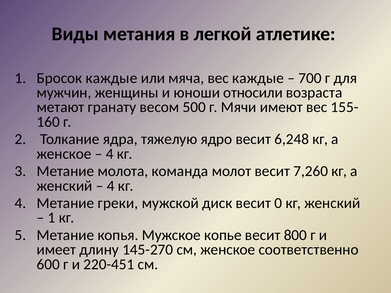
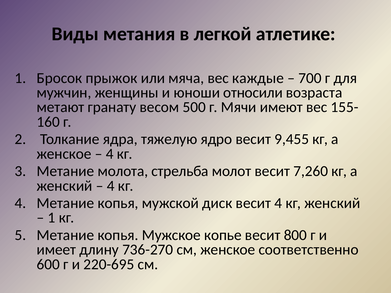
Бросок каждые: каждые -> прыжок
6,248: 6,248 -> 9,455
команда: команда -> стрельба
4 Метание греки: греки -> копья
весит 0: 0 -> 4
145-270: 145-270 -> 736-270
220-451: 220-451 -> 220-695
